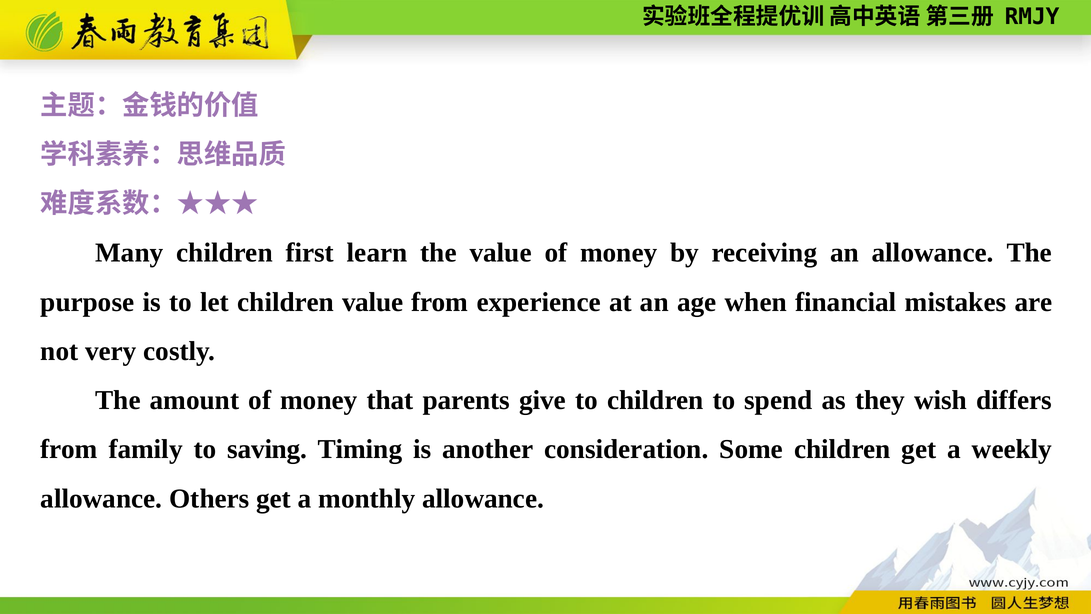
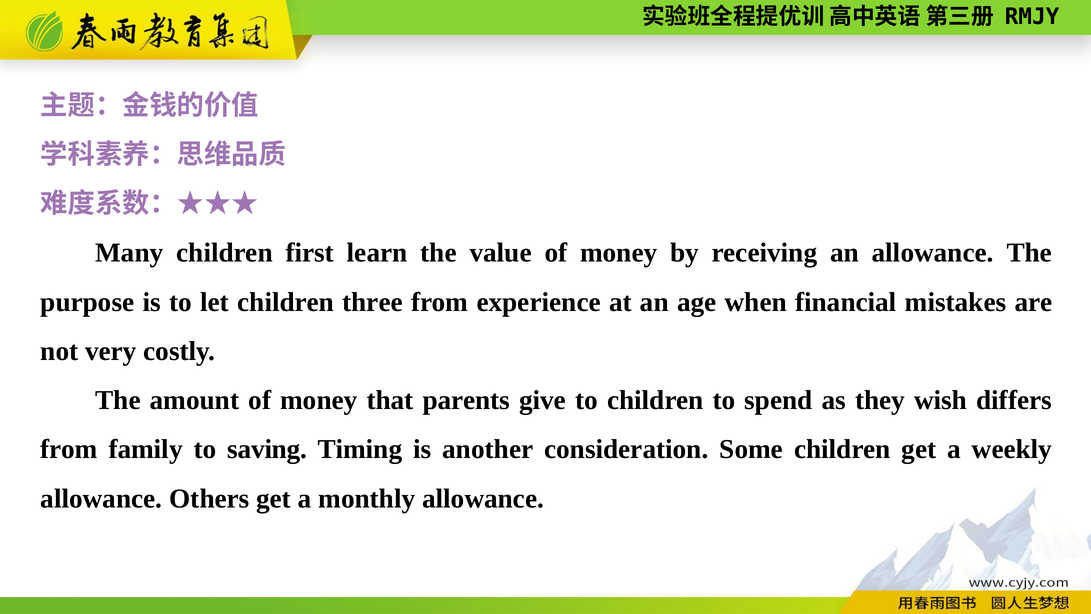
children value: value -> three
